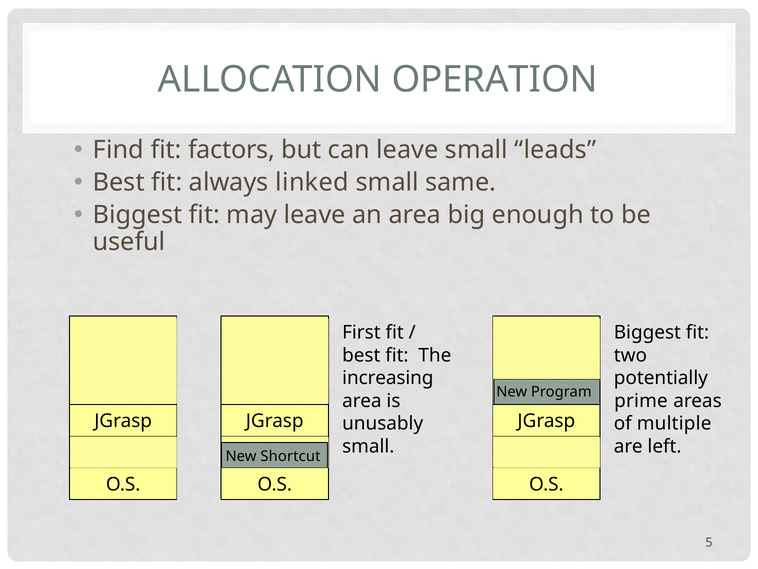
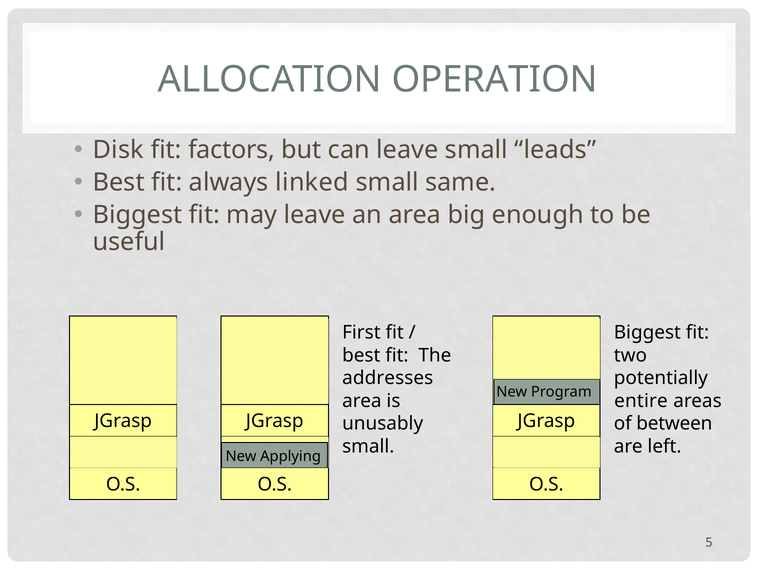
Find: Find -> Disk
increasing: increasing -> addresses
prime: prime -> entire
multiple: multiple -> between
Shortcut: Shortcut -> Applying
